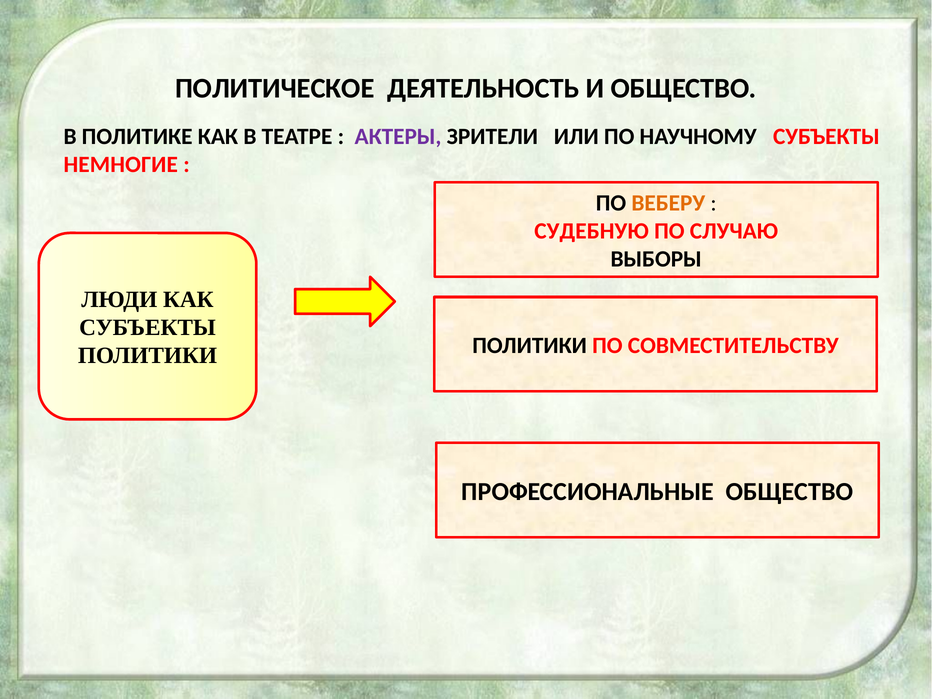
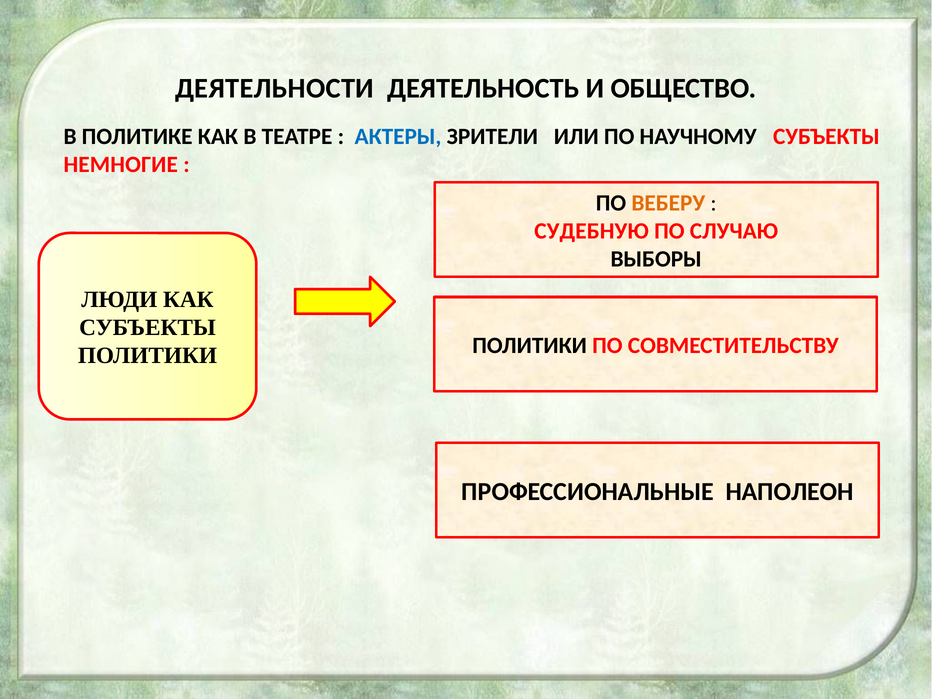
ПОЛИТИЧЕСКОЕ: ПОЛИТИЧЕСКОЕ -> ДЕЯТЕЛЬНОСТИ
АКТЕРЫ colour: purple -> blue
ПРОФЕССИОНАЛЬНЫЕ ОБЩЕСТВО: ОБЩЕСТВО -> НАПОЛЕОН
